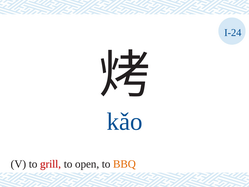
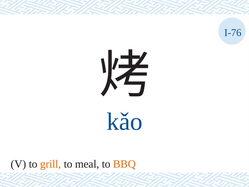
I-24: I-24 -> I-76
grill colour: red -> orange
open: open -> meal
